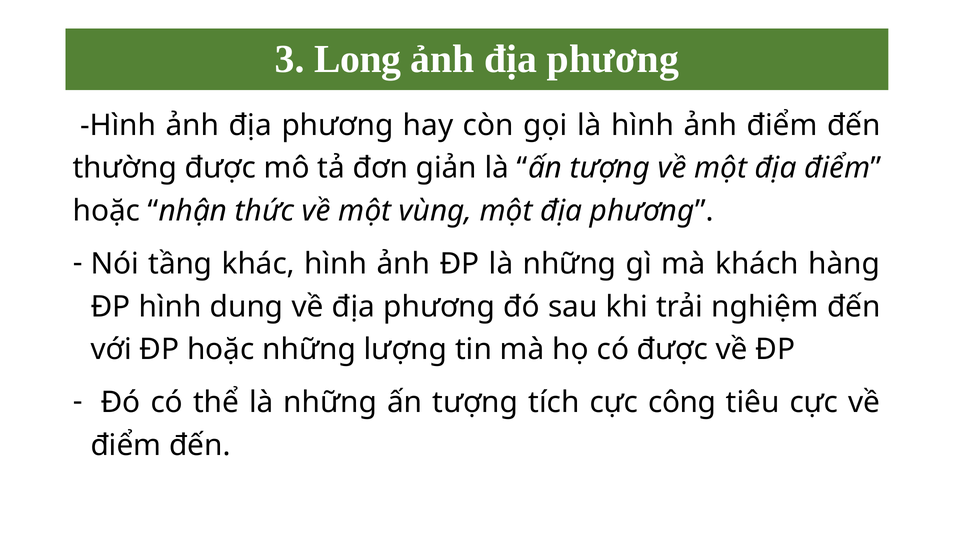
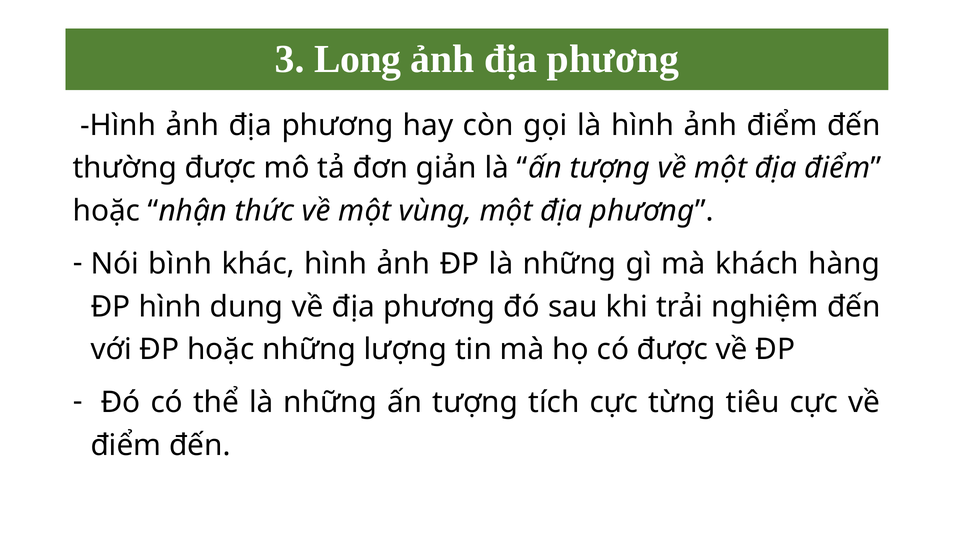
tầng: tầng -> bình
công: công -> từng
